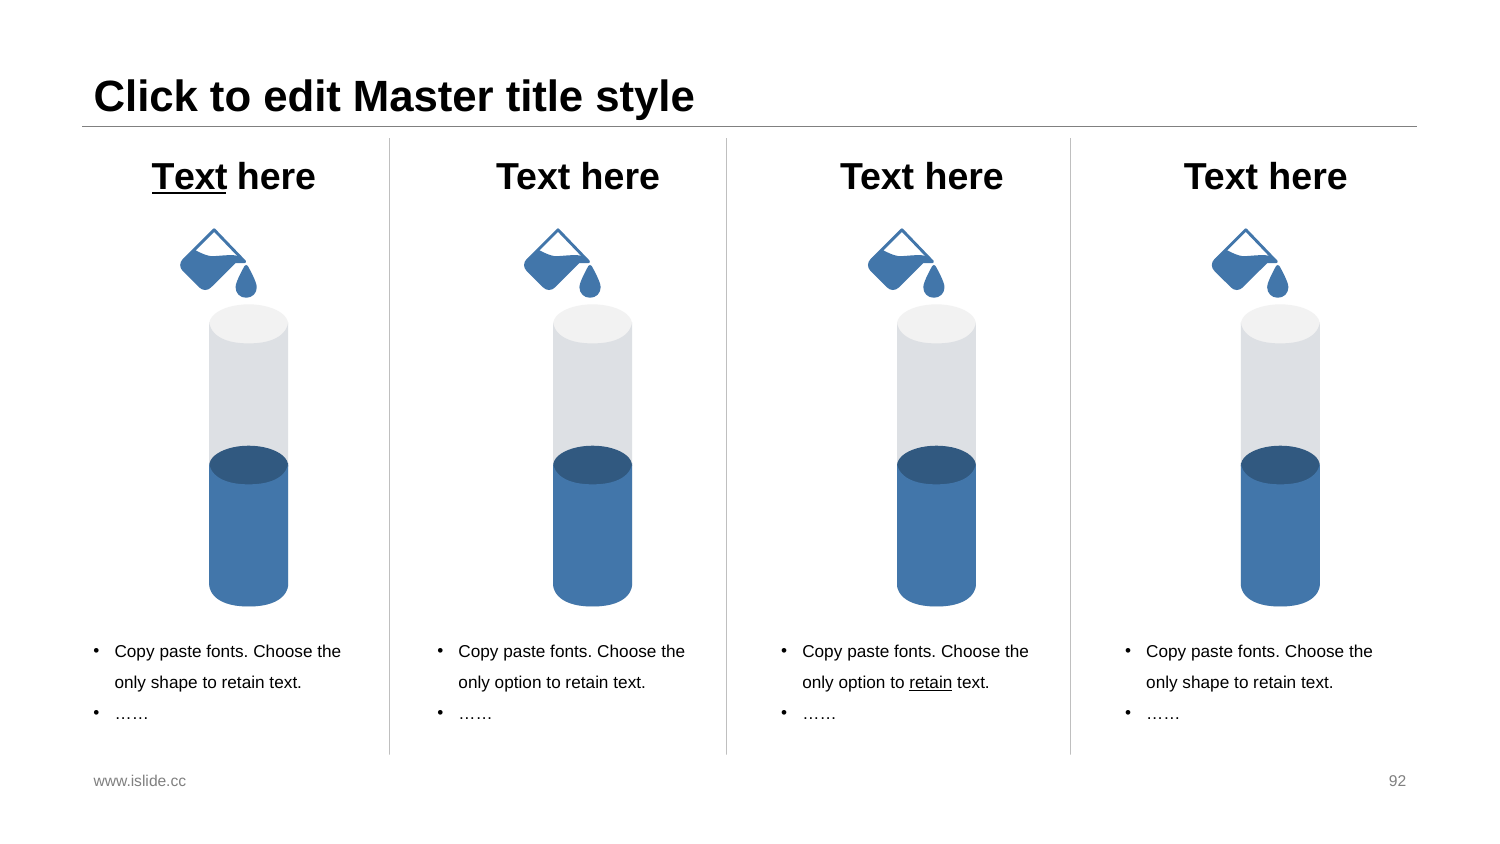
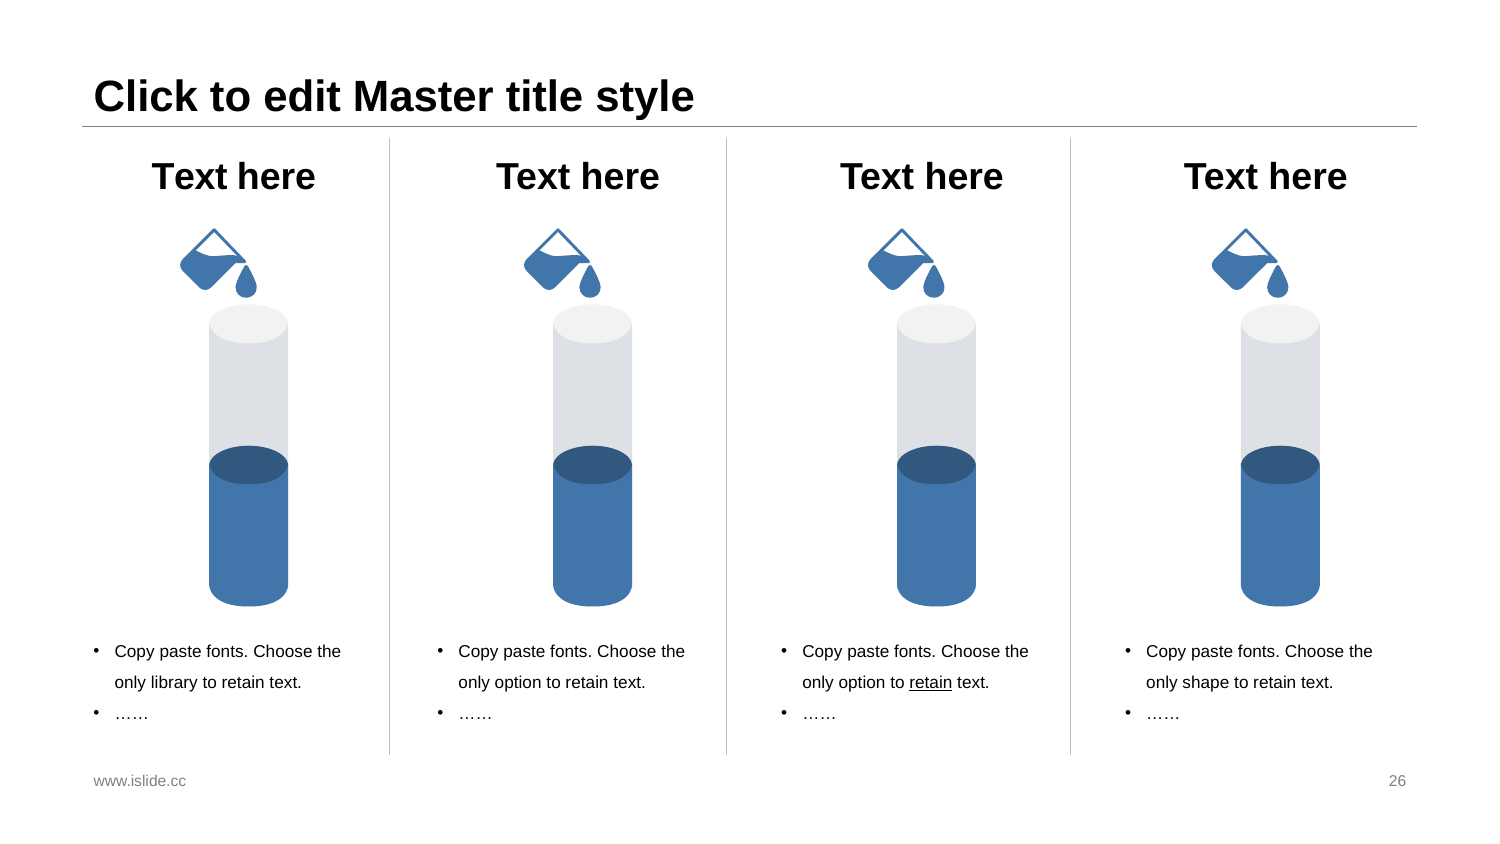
Text at (190, 177) underline: present -> none
shape at (174, 683): shape -> library
92: 92 -> 26
